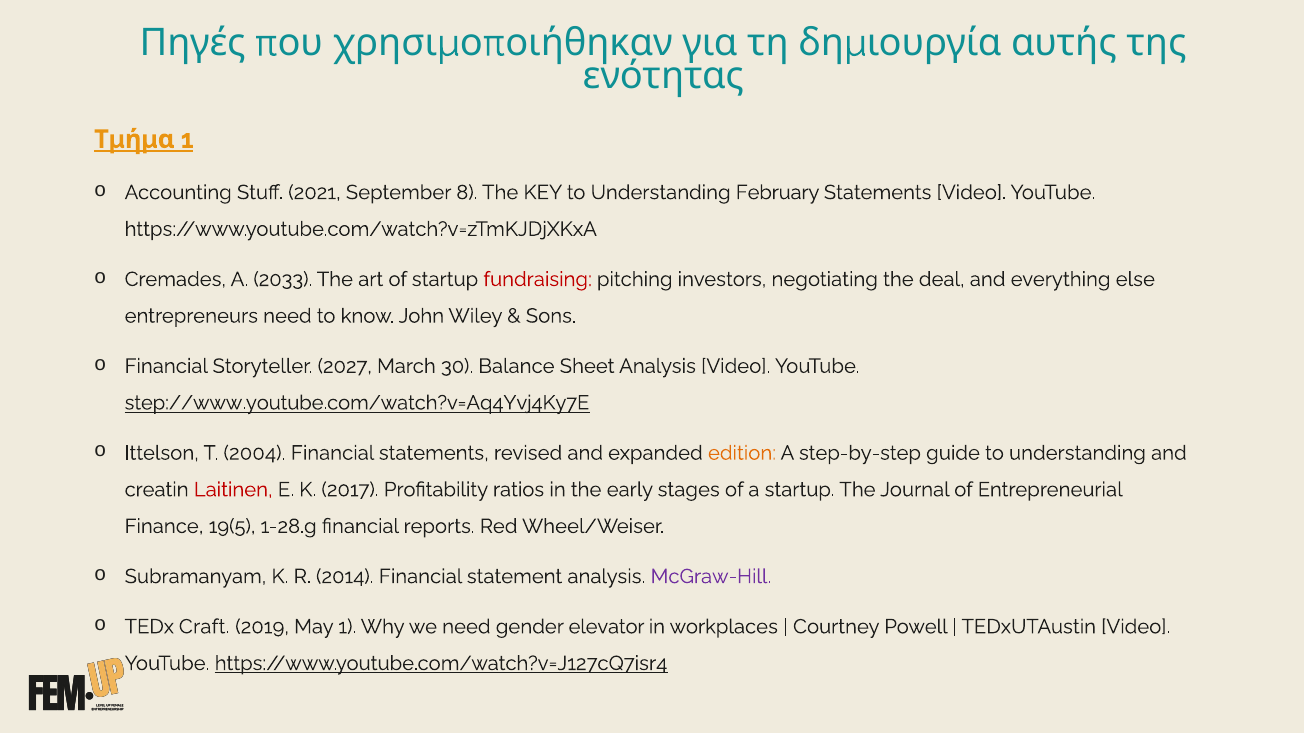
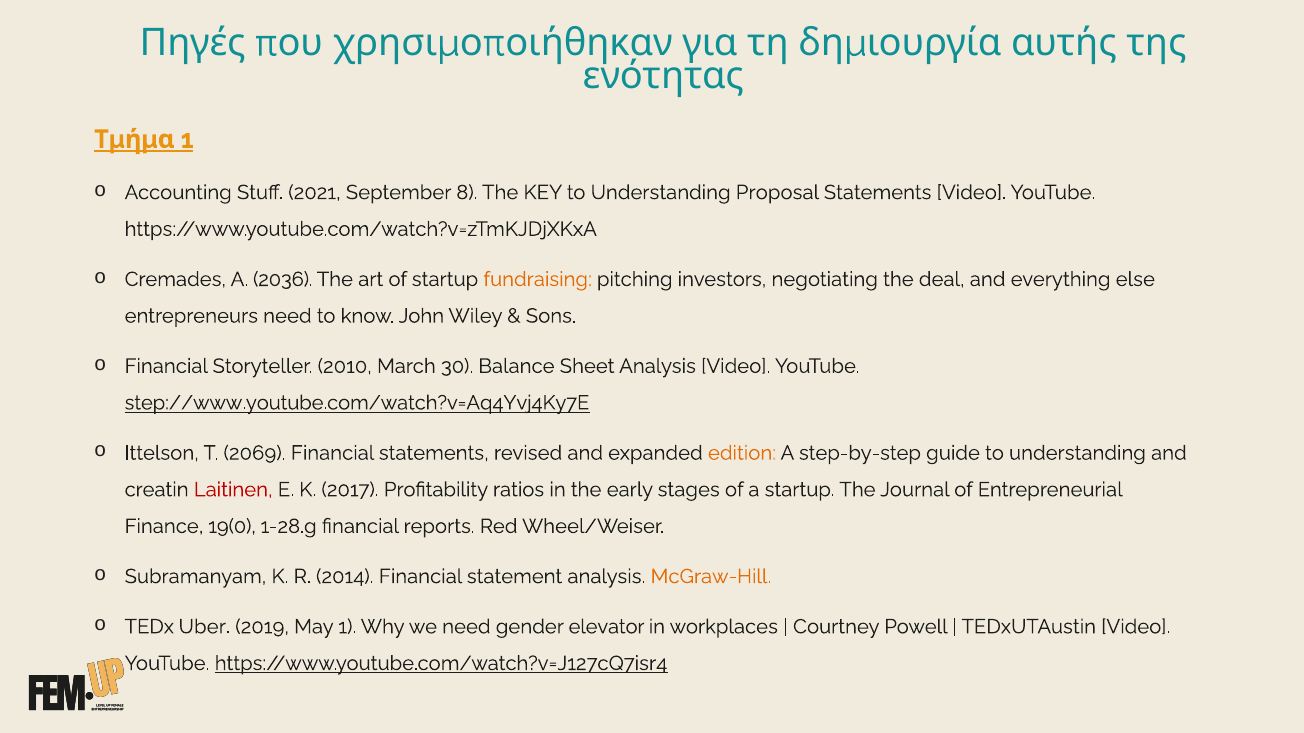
February: February -> Proposal
2033: 2033 -> 2036
fundraising colour: red -> orange
2027: 2027 -> 2010
2004: 2004 -> 2069
19(5: 19(5 -> 19(0
McGraw-Hill colour: purple -> orange
Craft: Craft -> Uber
